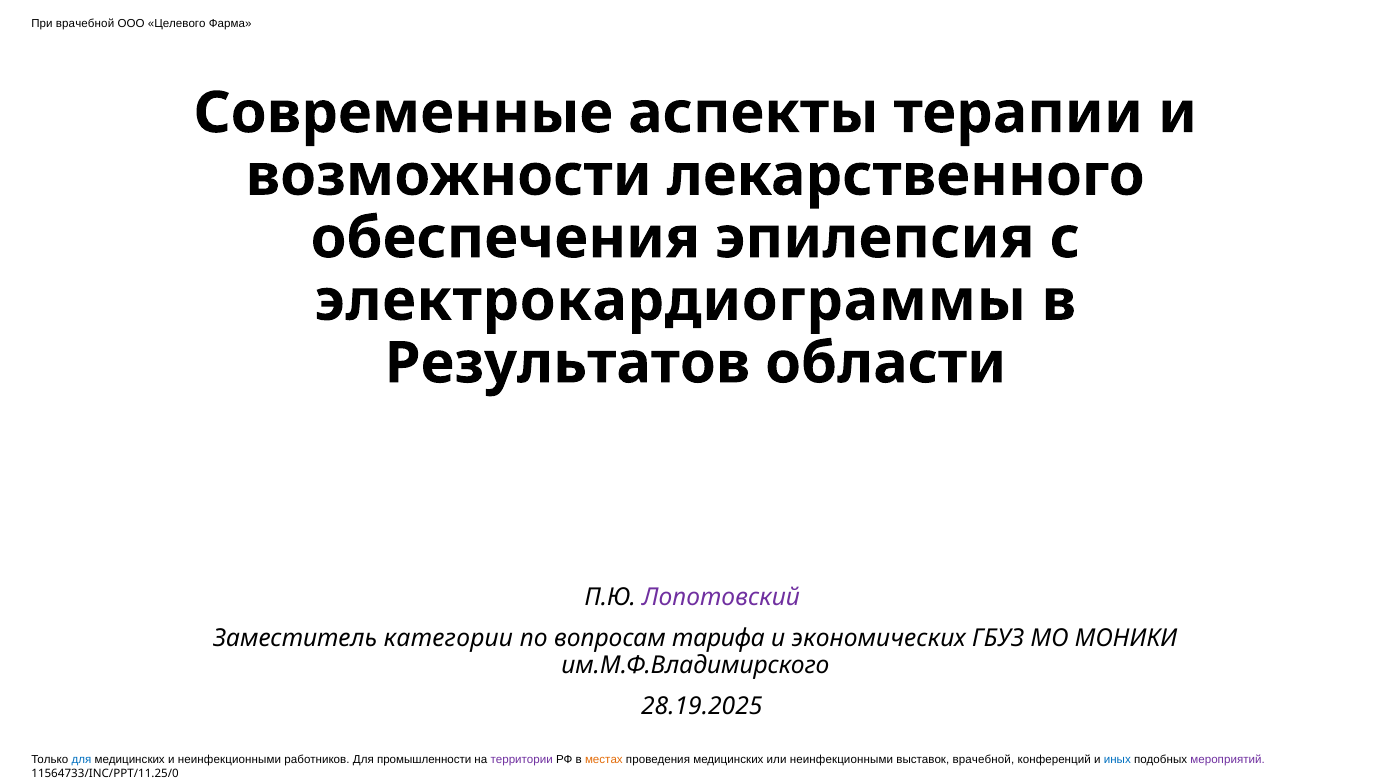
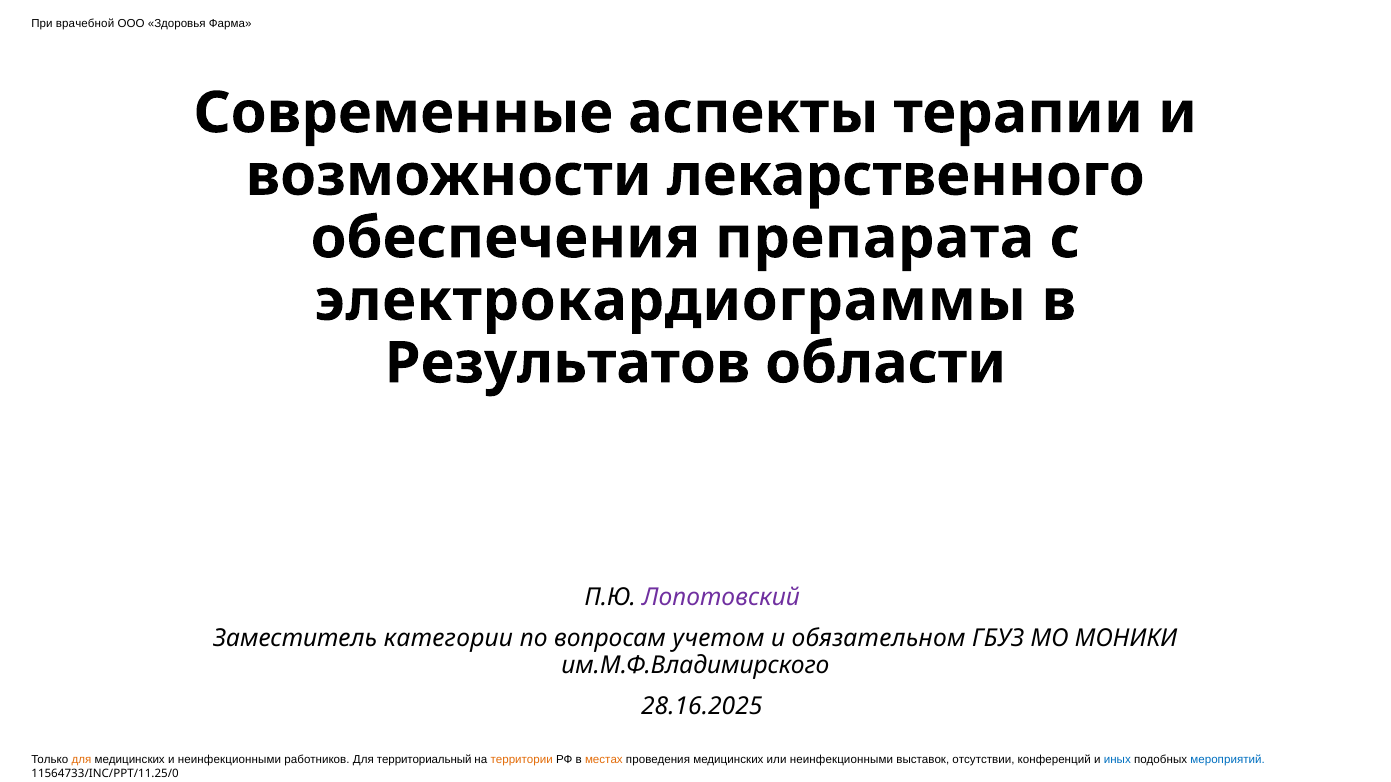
Целевого: Целевого -> Здоровья
эпилепсия: эпилепсия -> препарата
тарифа: тарифа -> учетом
экономических: экономических -> обязательном
28.19.2025: 28.19.2025 -> 28.16.2025
для at (81, 760) colour: blue -> orange
промышленности: промышленности -> территориальный
территории colour: purple -> orange
выставок врачебной: врачебной -> отсутствии
мероприятий colour: purple -> blue
